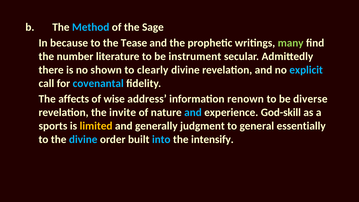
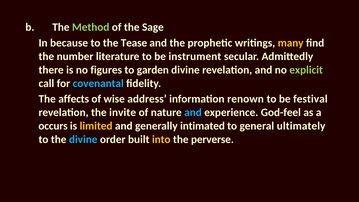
Method colour: light blue -> light green
many colour: light green -> yellow
shown: shown -> figures
clearly: clearly -> garden
explicit colour: light blue -> light green
diverse: diverse -> festival
God-skill: God-skill -> God-feel
sports: sports -> occurs
judgment: judgment -> intimated
essentially: essentially -> ultimately
into colour: light blue -> yellow
intensify: intensify -> perverse
